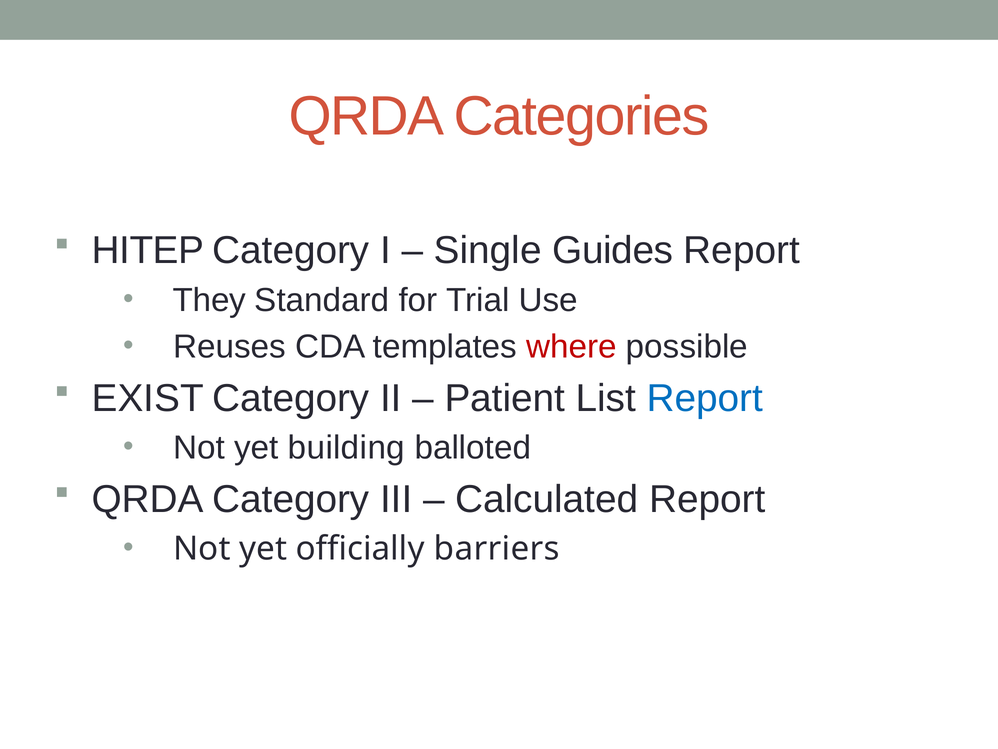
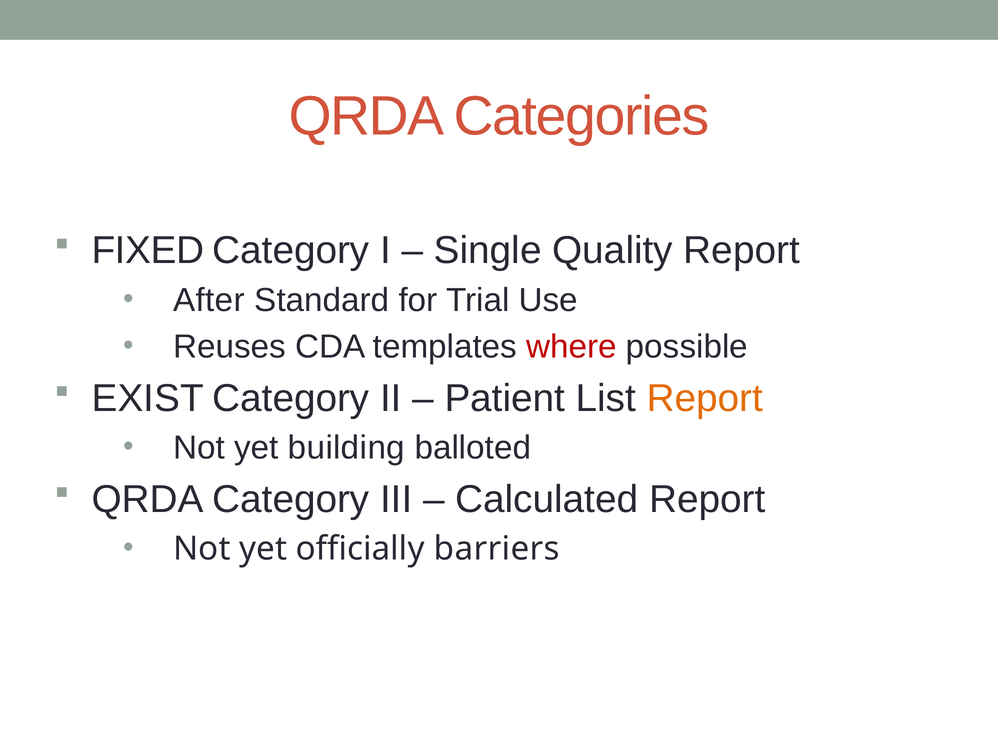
HITEP: HITEP -> FIXED
Guides: Guides -> Quality
They: They -> After
Report at (705, 398) colour: blue -> orange
